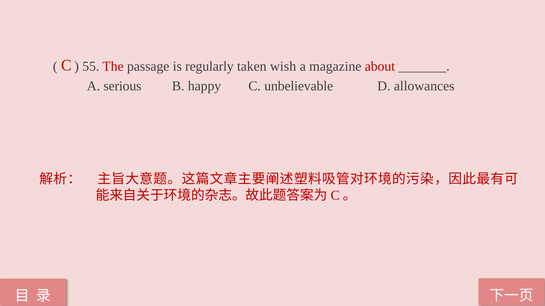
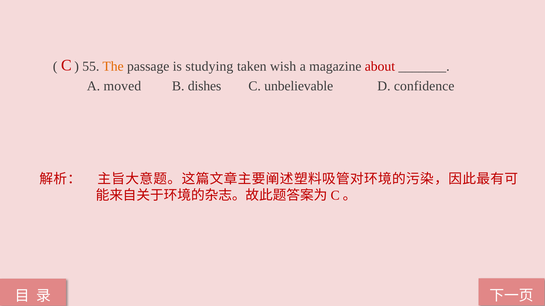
The colour: red -> orange
regularly: regularly -> studying
serious: serious -> moved
happy: happy -> dishes
allowances: allowances -> confidence
